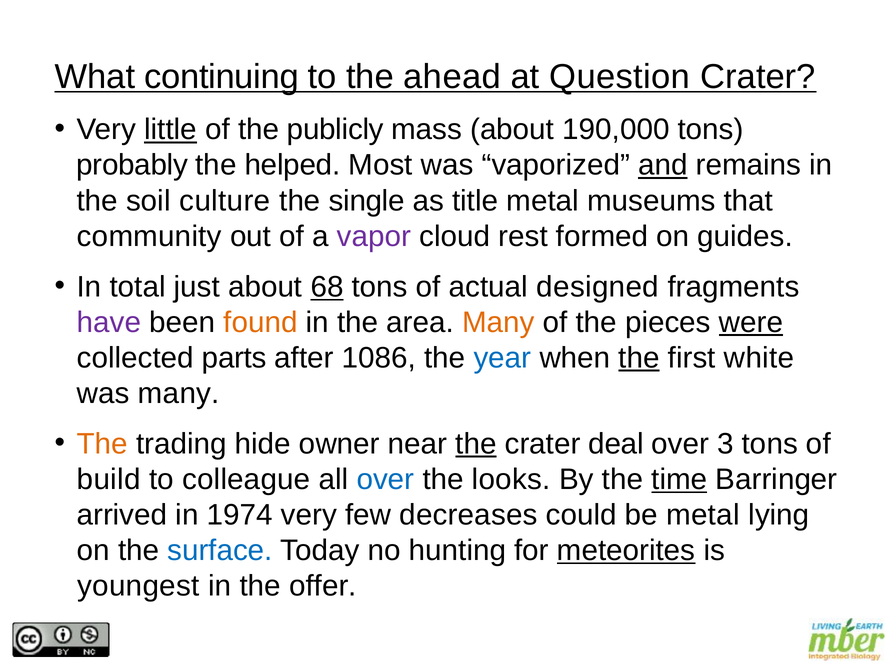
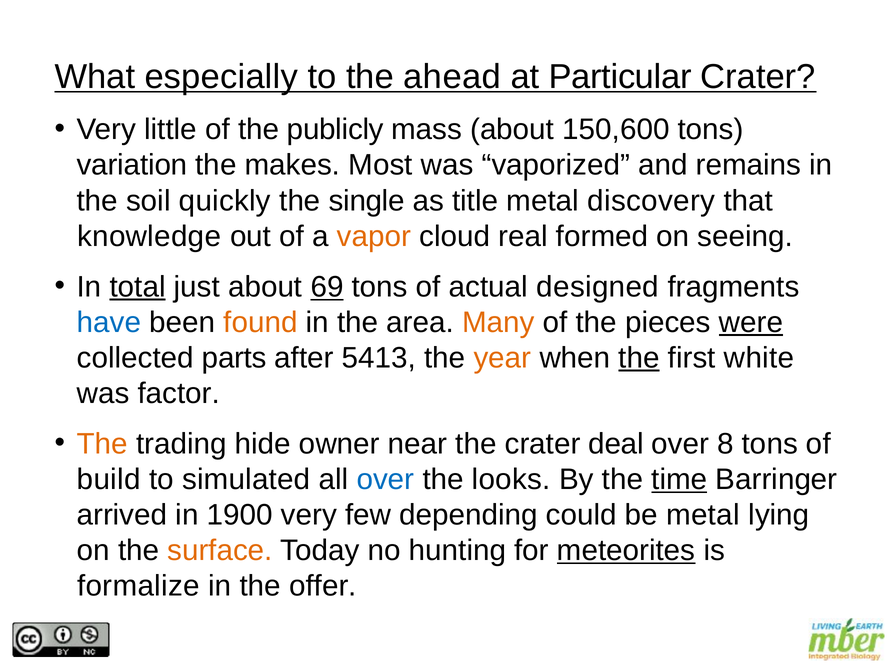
continuing: continuing -> especially
Question: Question -> Particular
little underline: present -> none
190,000: 190,000 -> 150,600
probably: probably -> variation
helped: helped -> makes
and underline: present -> none
culture: culture -> quickly
museums: museums -> discovery
community: community -> knowledge
vapor colour: purple -> orange
rest: rest -> real
guides: guides -> seeing
total underline: none -> present
68: 68 -> 69
have colour: purple -> blue
1086: 1086 -> 5413
year colour: blue -> orange
was many: many -> factor
the at (476, 444) underline: present -> none
3: 3 -> 8
colleague: colleague -> simulated
1974: 1974 -> 1900
decreases: decreases -> depending
surface colour: blue -> orange
youngest: youngest -> formalize
